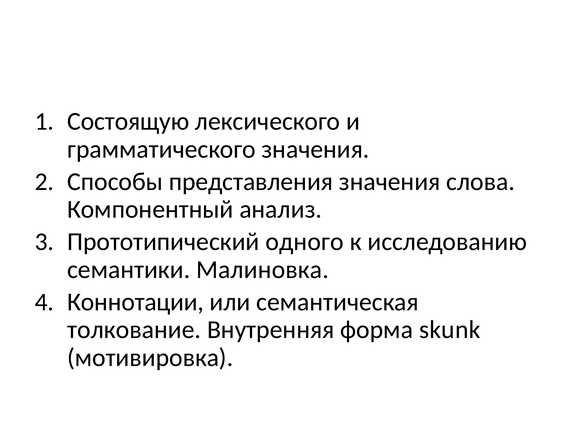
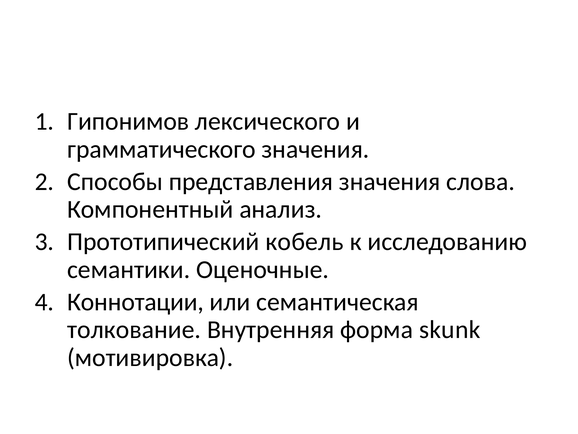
Состоящую: Состоящую -> Гипонимов
одного: одного -> кобель
Малиновка: Малиновка -> Оценочные
